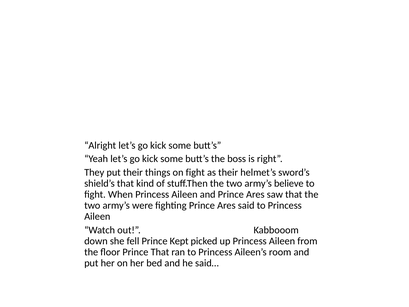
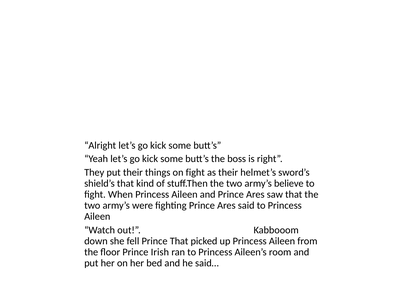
Prince Kept: Kept -> That
Prince That: That -> Irish
